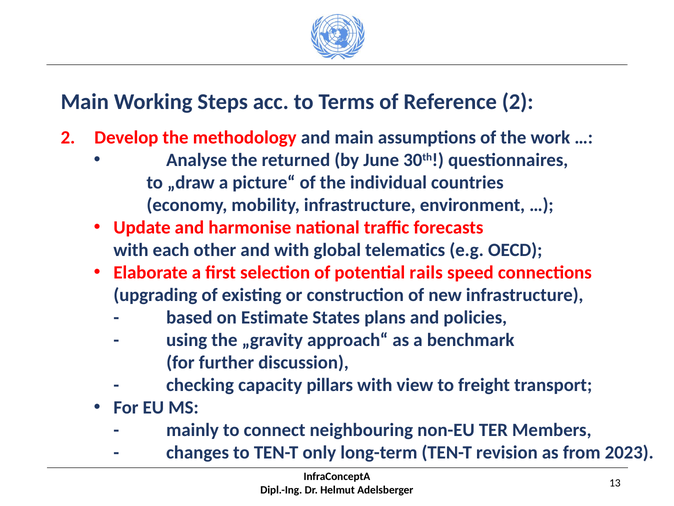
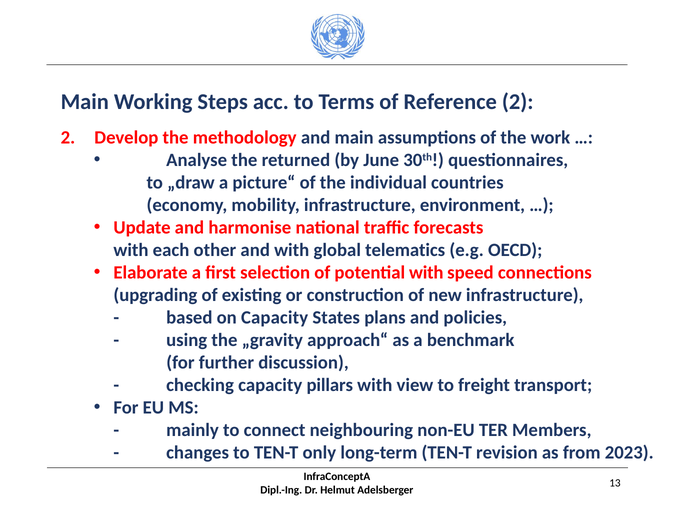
potential rails: rails -> with
on Estimate: Estimate -> Capacity
